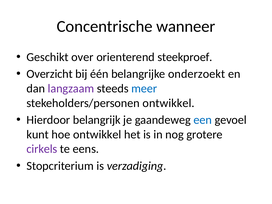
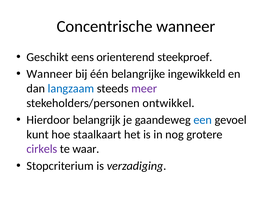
over: over -> eens
Overzicht at (50, 74): Overzicht -> Wanneer
onderzoekt: onderzoekt -> ingewikkeld
langzaam colour: purple -> blue
meer colour: blue -> purple
hoe ontwikkel: ontwikkel -> staalkaart
eens: eens -> waar
